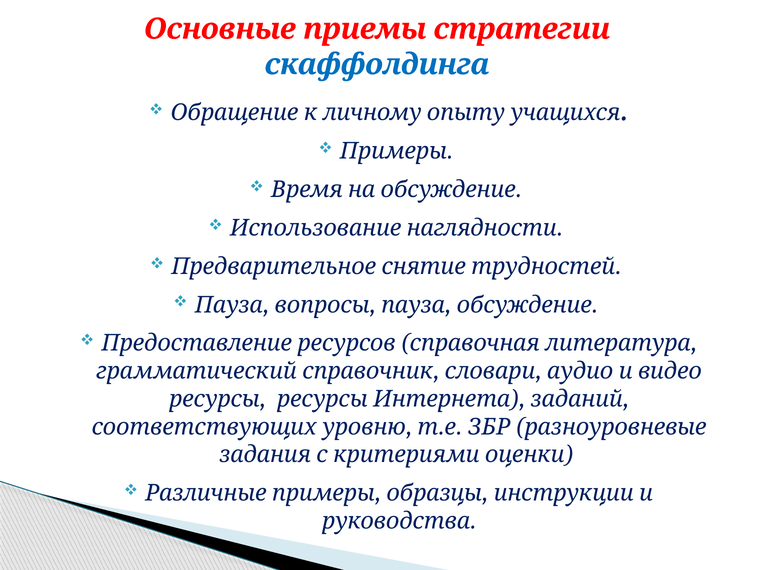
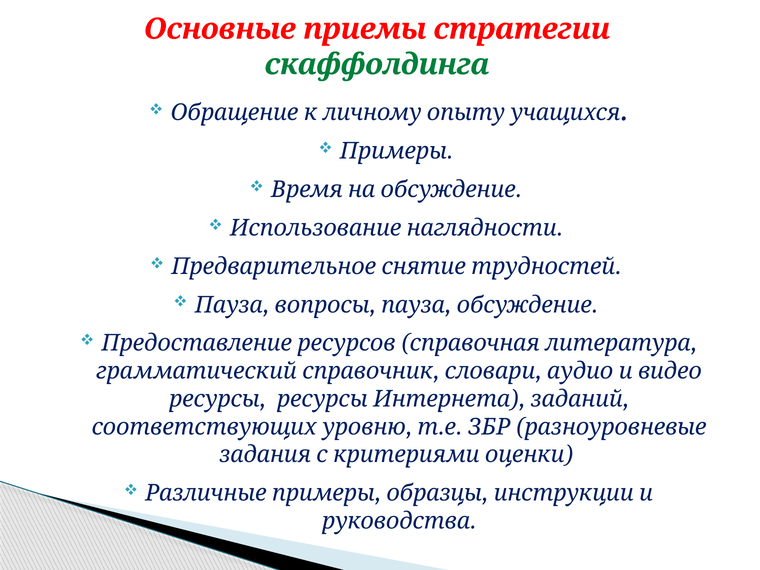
скаффолдинга colour: blue -> green
